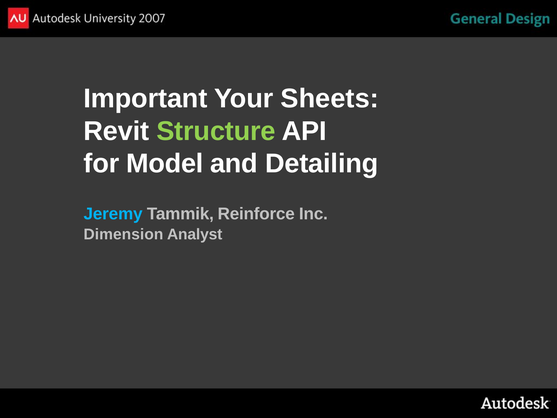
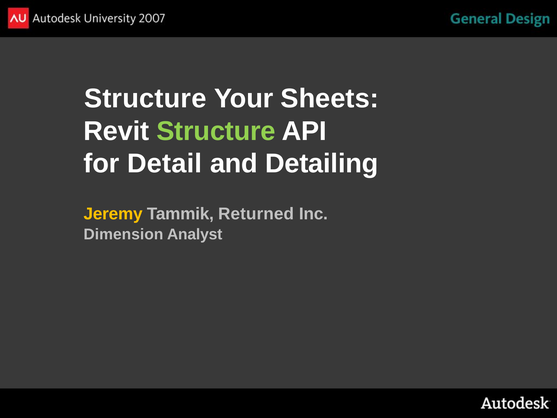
Important at (145, 99): Important -> Structure
Model: Model -> Detail
Jeremy colour: light blue -> yellow
Reinforce: Reinforce -> Returned
